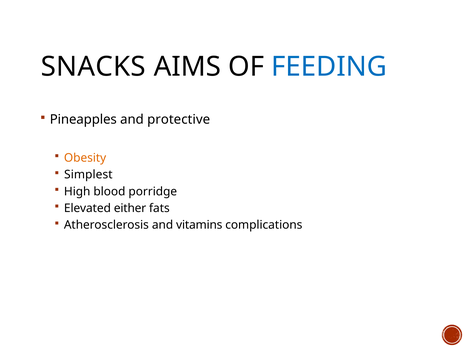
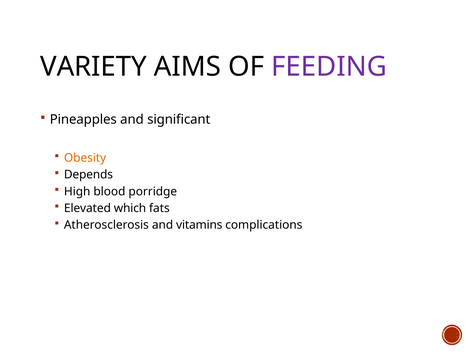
SNACKS: SNACKS -> VARIETY
FEEDING colour: blue -> purple
protective: protective -> significant
Simplest: Simplest -> Depends
either: either -> which
